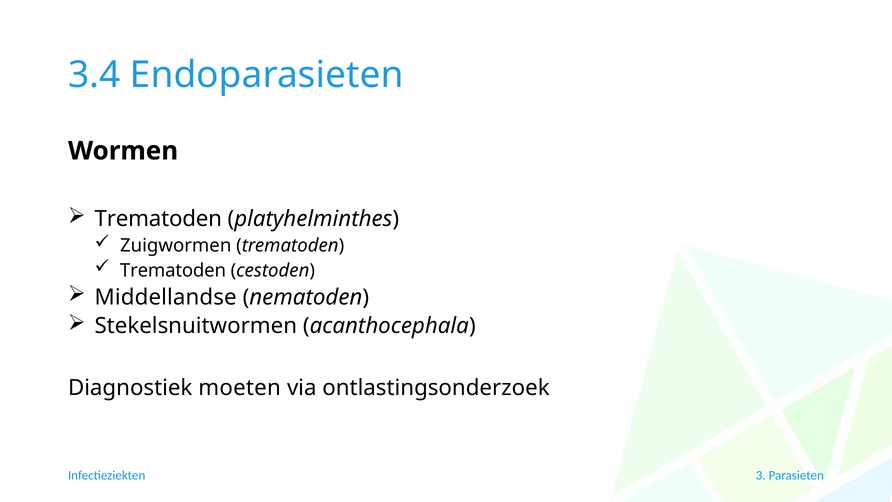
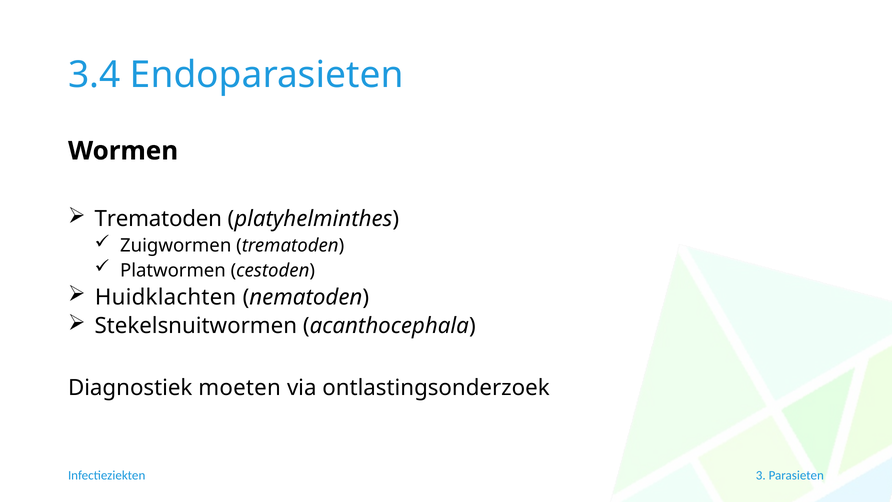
Trematoden at (173, 270): Trematoden -> Platwormen
Middellandse: Middellandse -> Huidklachten
